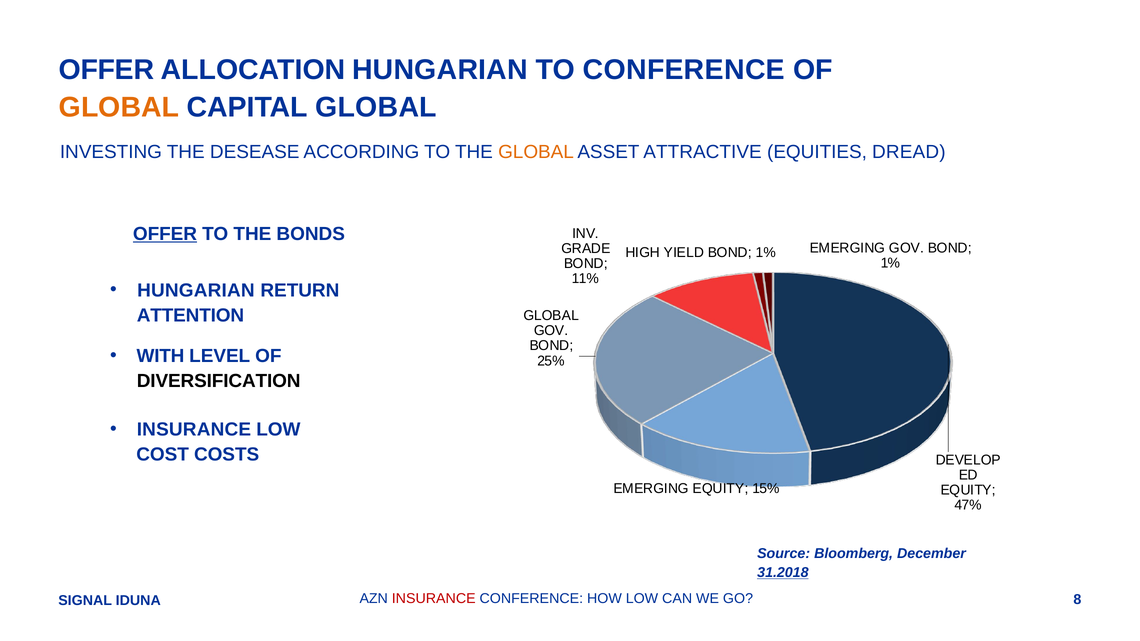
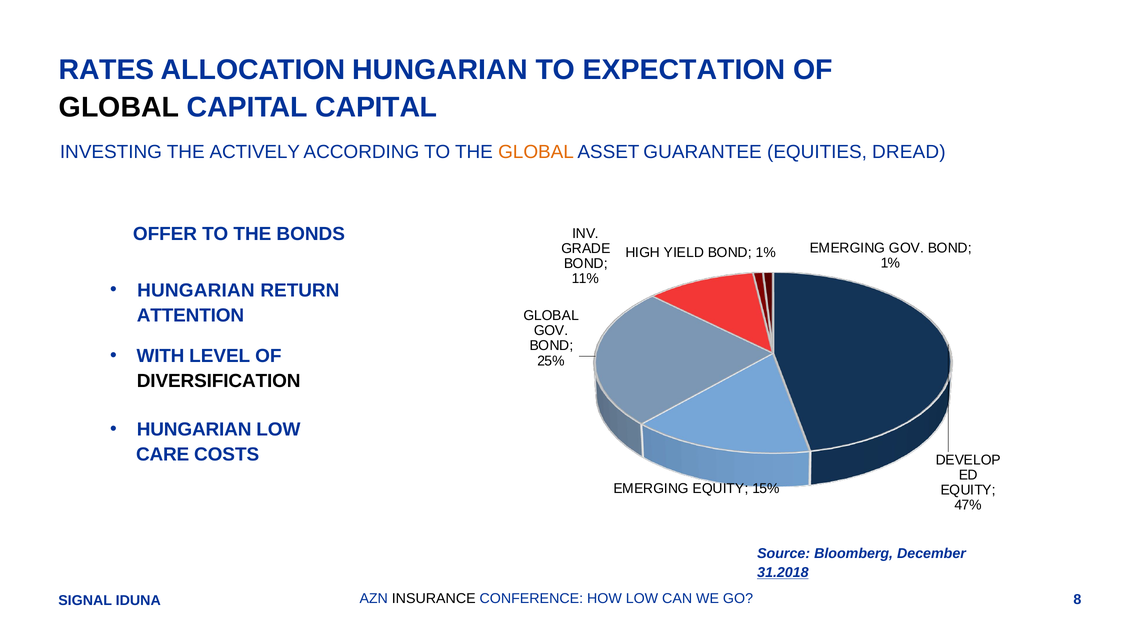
OFFER at (107, 70): OFFER -> RATES
TO CONFERENCE: CONFERENCE -> EXPECTATION
GLOBAL at (119, 107) colour: orange -> black
CAPITAL GLOBAL: GLOBAL -> CAPITAL
DESEASE: DESEASE -> ACTIVELY
ATTRACTIVE: ATTRACTIVE -> GUARANTEE
OFFER at (165, 234) underline: present -> none
INSURANCE at (194, 430): INSURANCE -> HUNGARIAN
COST: COST -> CARE
INSURANCE at (434, 599) colour: red -> black
